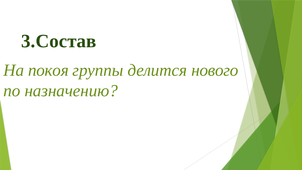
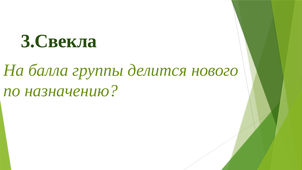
3.Состав: 3.Состав -> 3.Свекла
покоя: покоя -> балла
